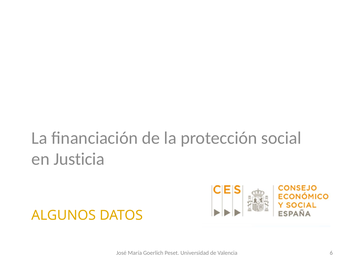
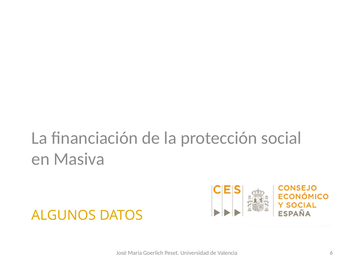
Justicia: Justicia -> Masiva
